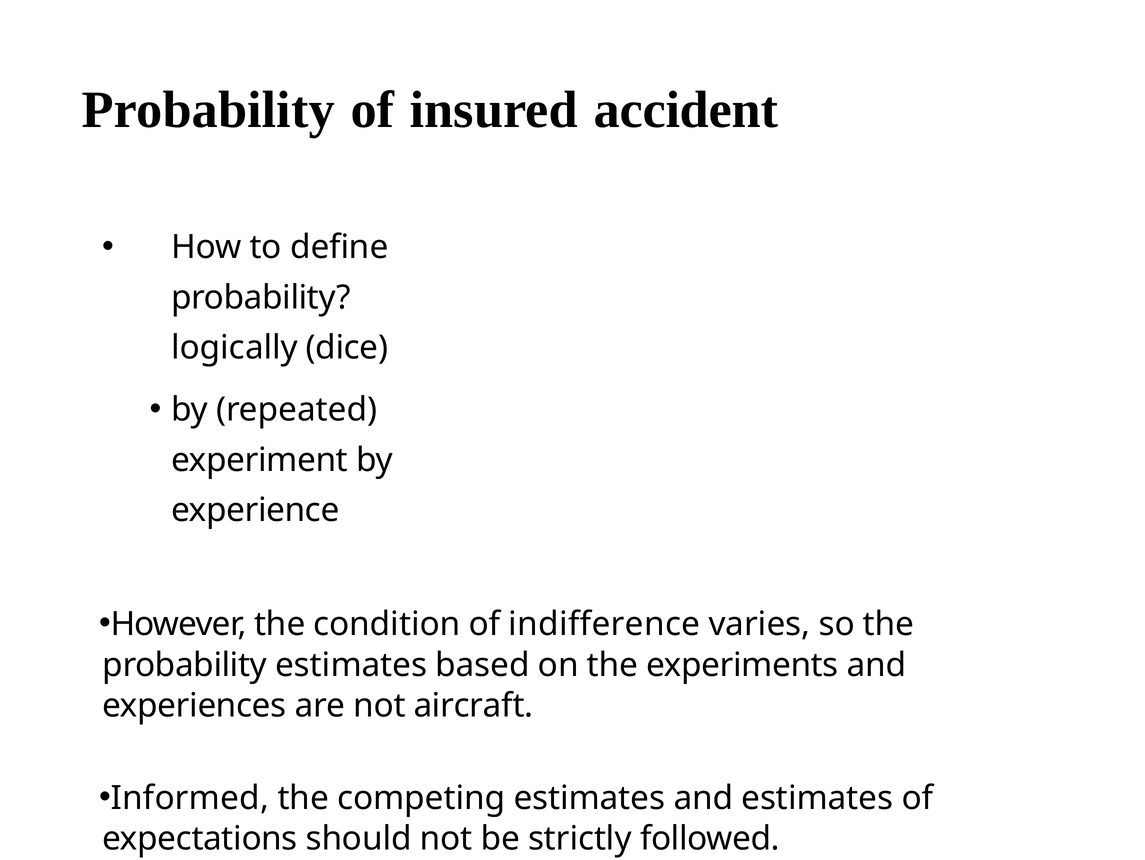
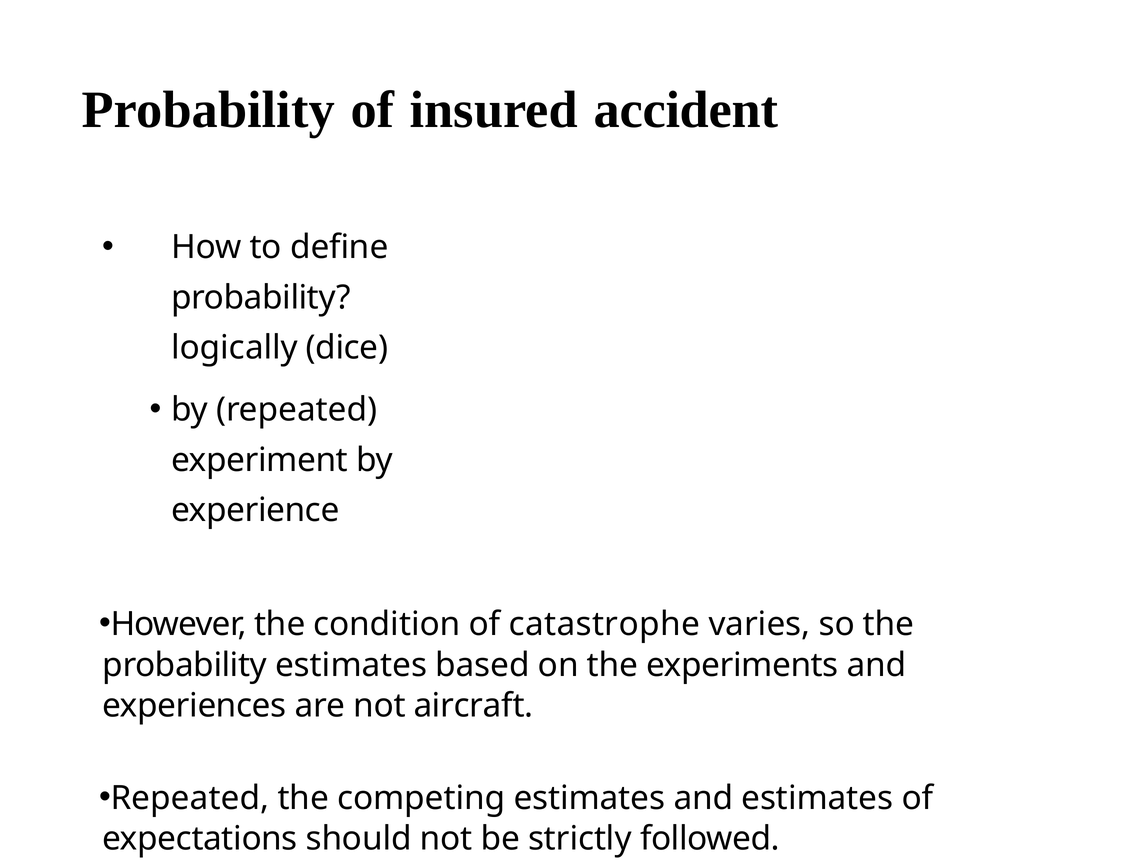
indifference: indifference -> catastrophe
Informed at (190, 798): Informed -> Repeated
